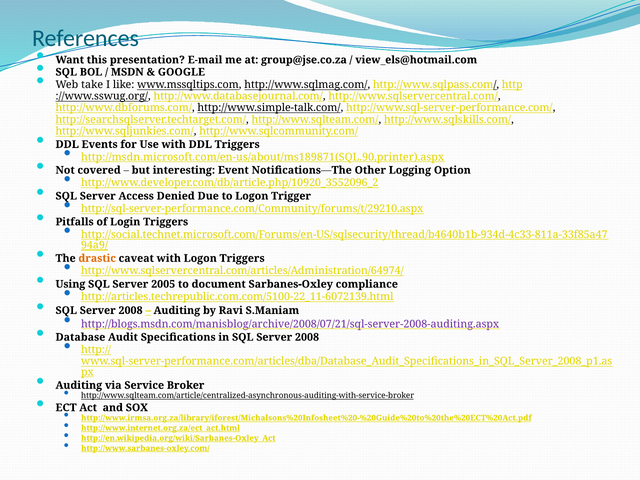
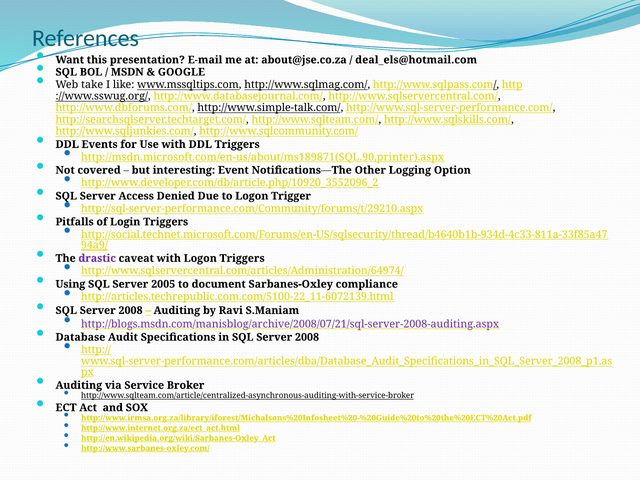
group@jse.co.za: group@jse.co.za -> about@jse.co.za
view_els@hotmail.com: view_els@hotmail.com -> deal_els@hotmail.com
drastic colour: orange -> purple
